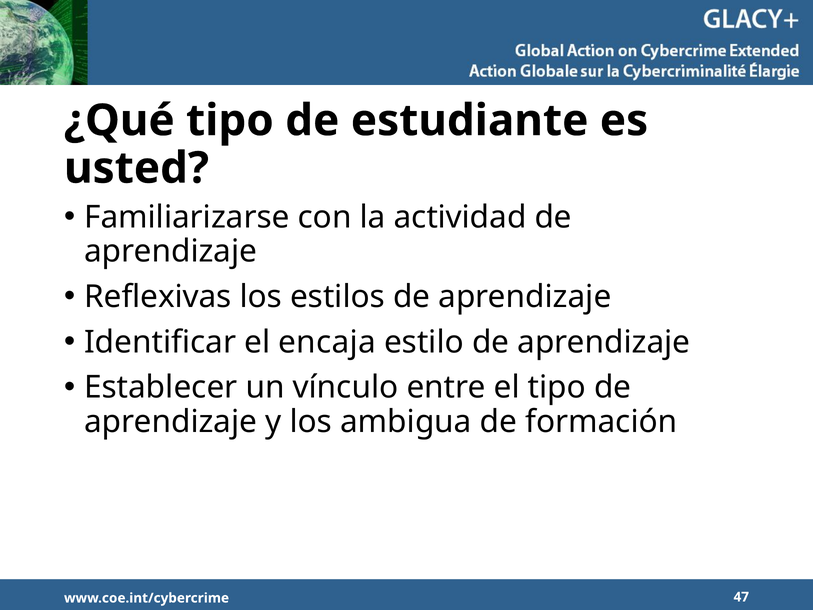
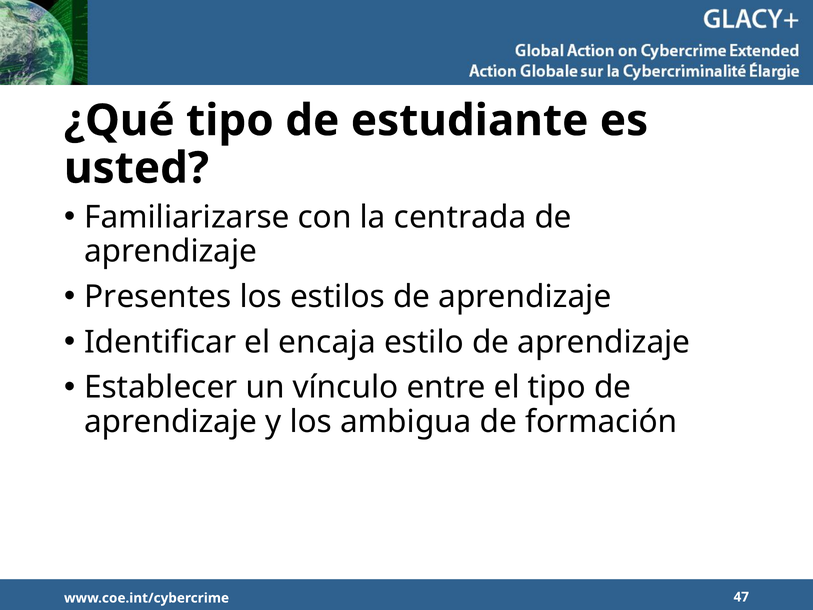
actividad: actividad -> centrada
Reflexivas: Reflexivas -> Presentes
